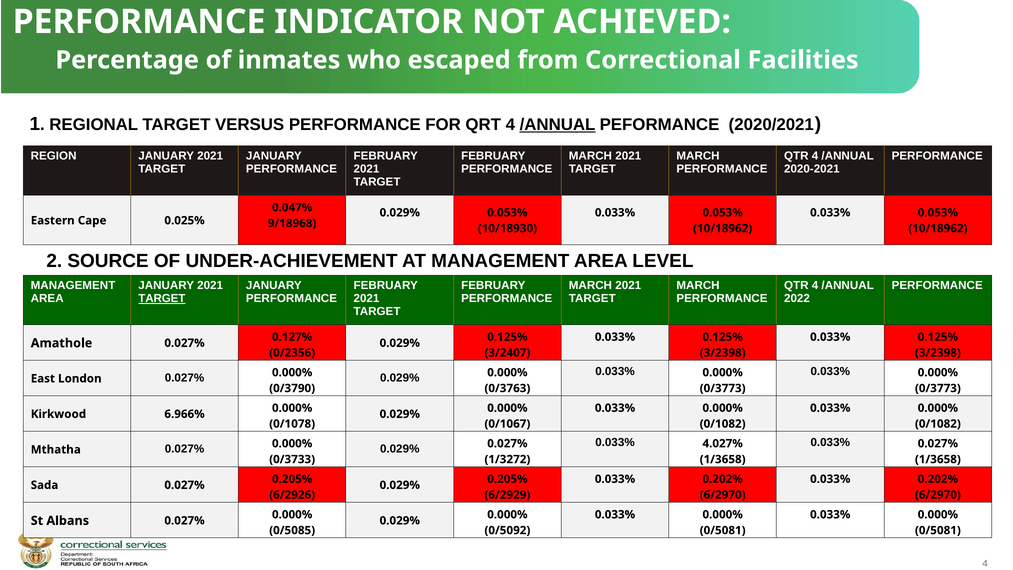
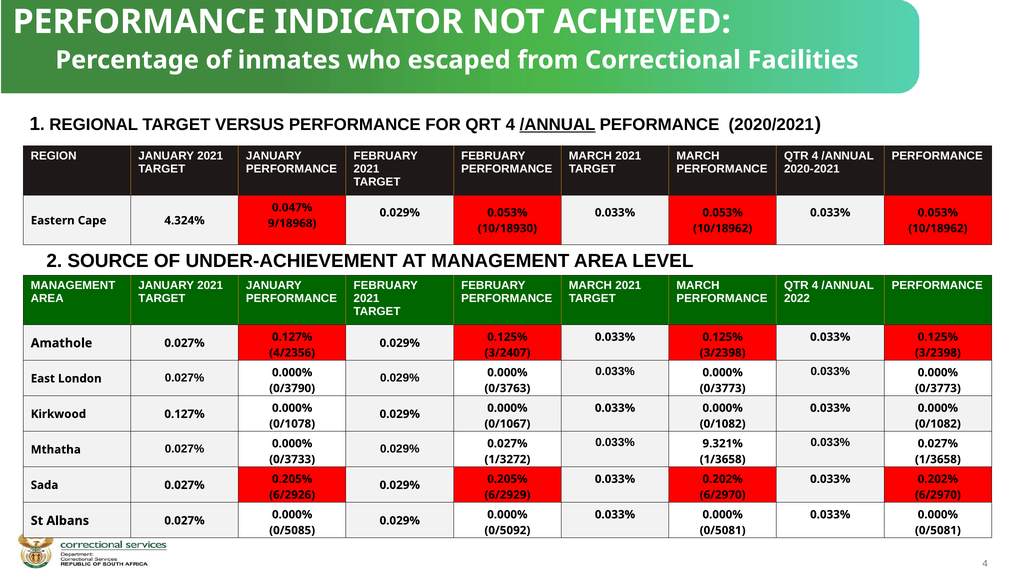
0.025%: 0.025% -> 4.324%
TARGET at (162, 298) underline: present -> none
0/2356: 0/2356 -> 4/2356
Kirkwood 6.966%: 6.966% -> 0.127%
4.027%: 4.027% -> 9.321%
